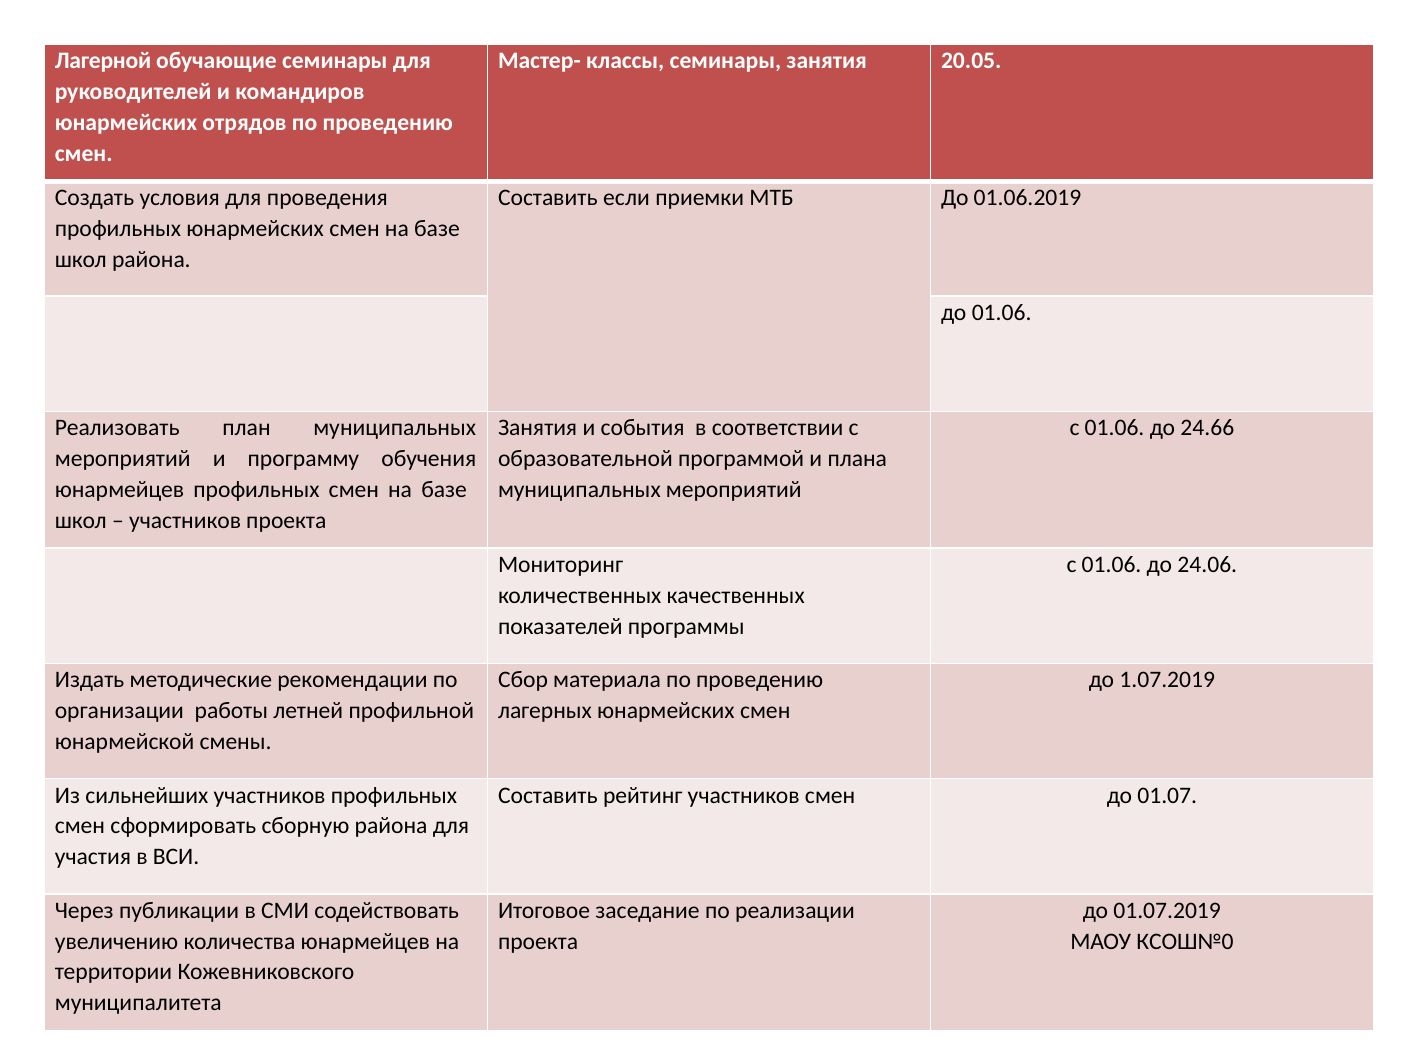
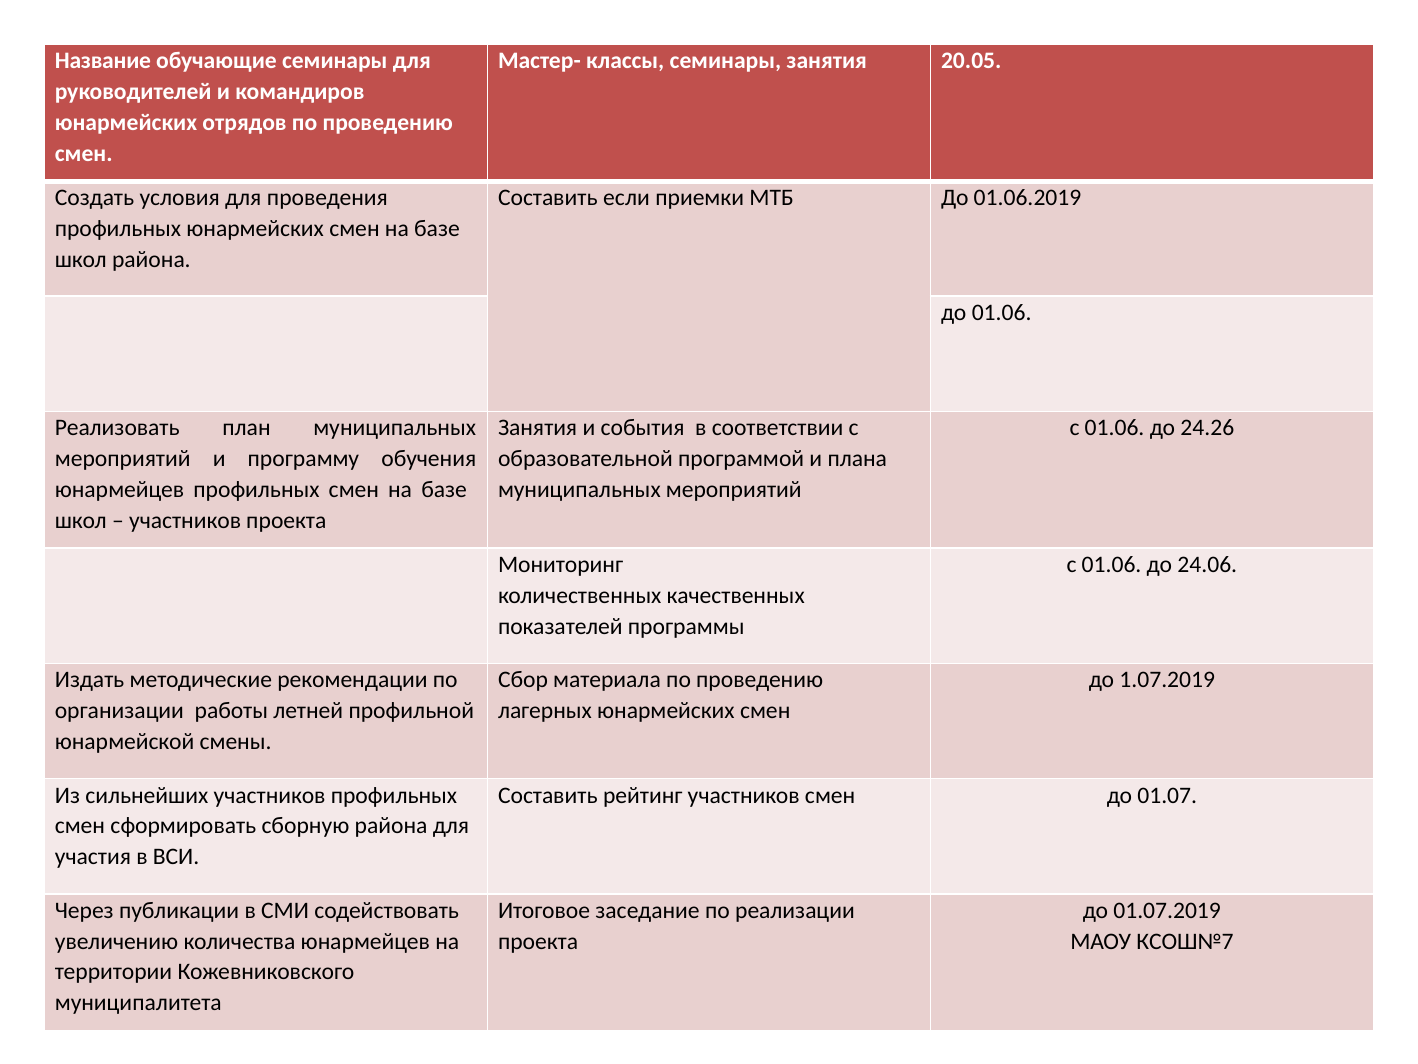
Лагерной: Лагерной -> Название
24.66: 24.66 -> 24.26
КСОШ№0: КСОШ№0 -> КСОШ№7
